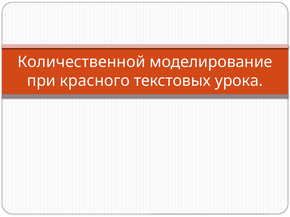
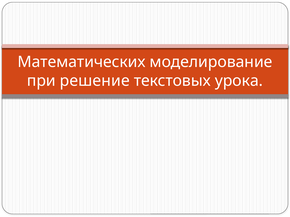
Количественной: Количественной -> Математических
красного: красного -> решение
